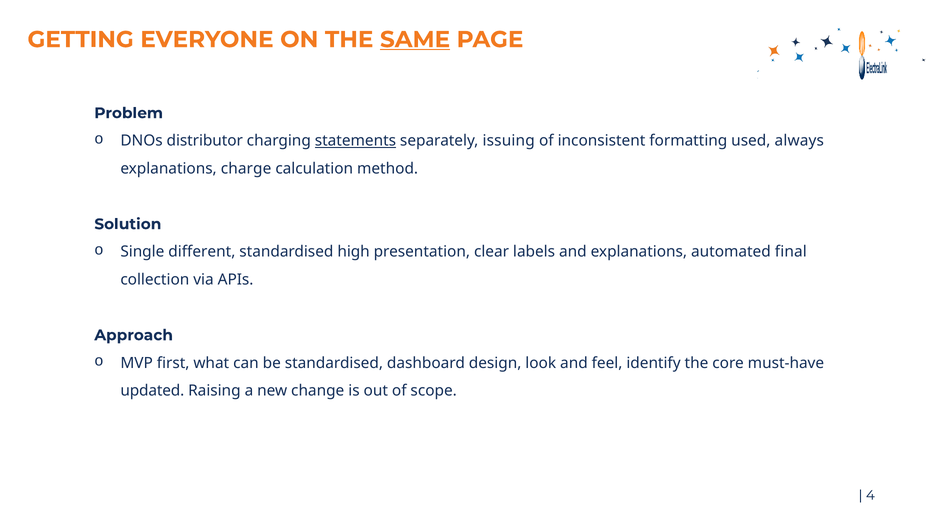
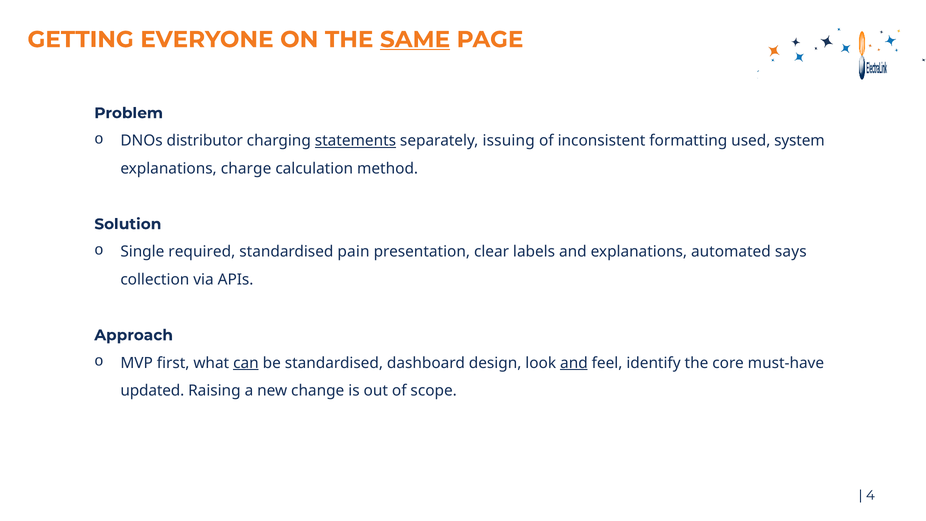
always: always -> system
different: different -> required
high: high -> pain
final: final -> says
can underline: none -> present
and at (574, 363) underline: none -> present
